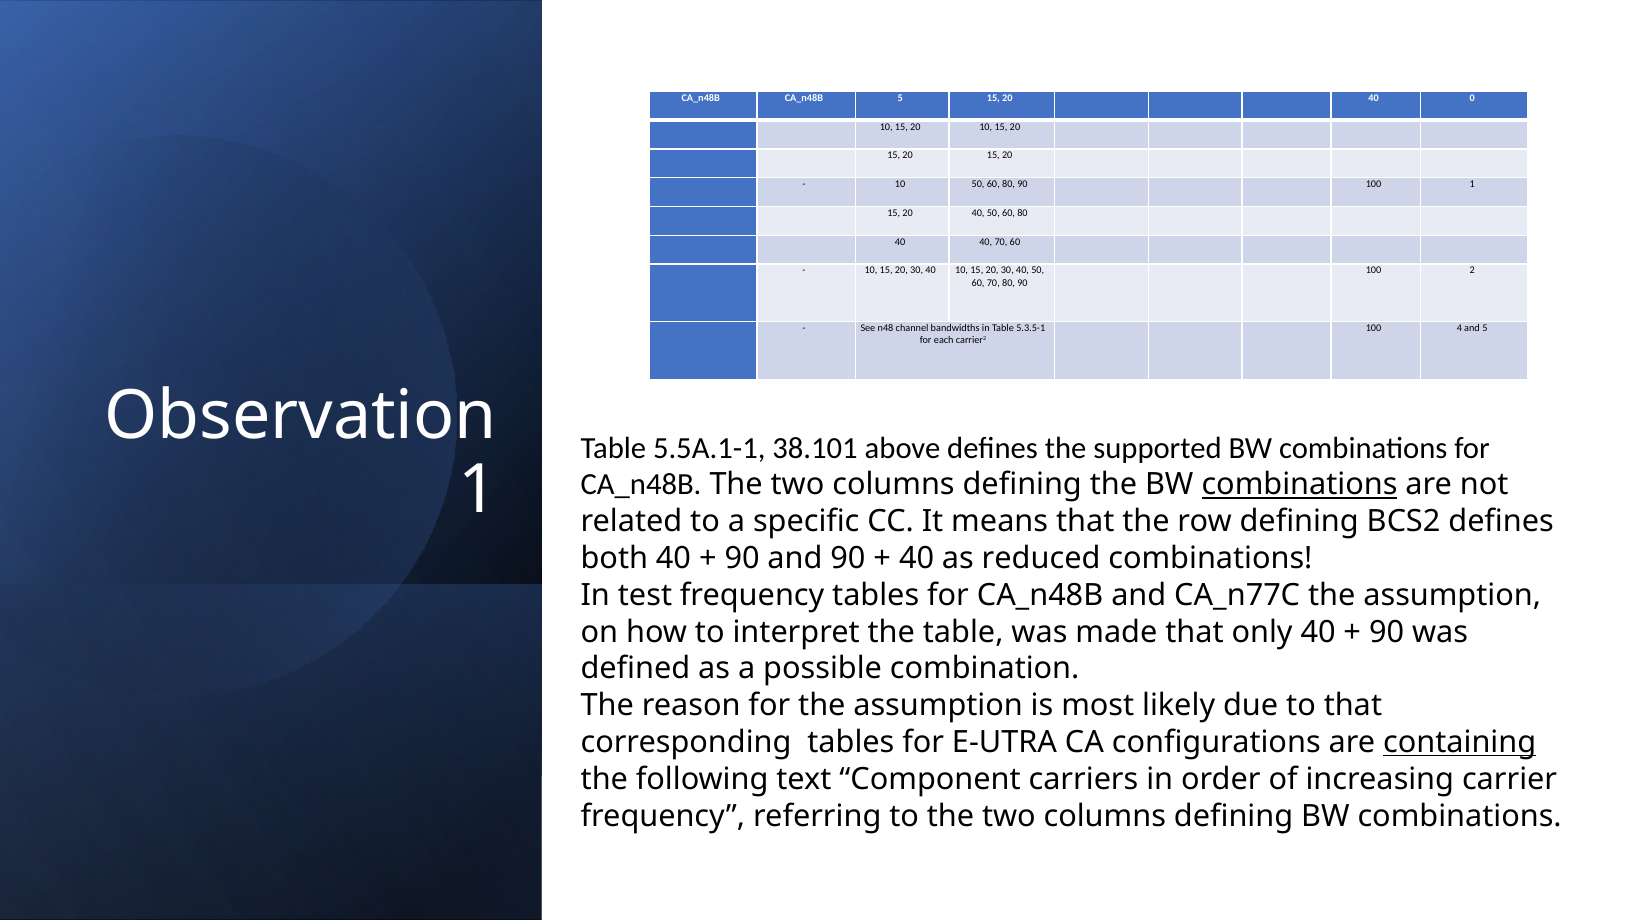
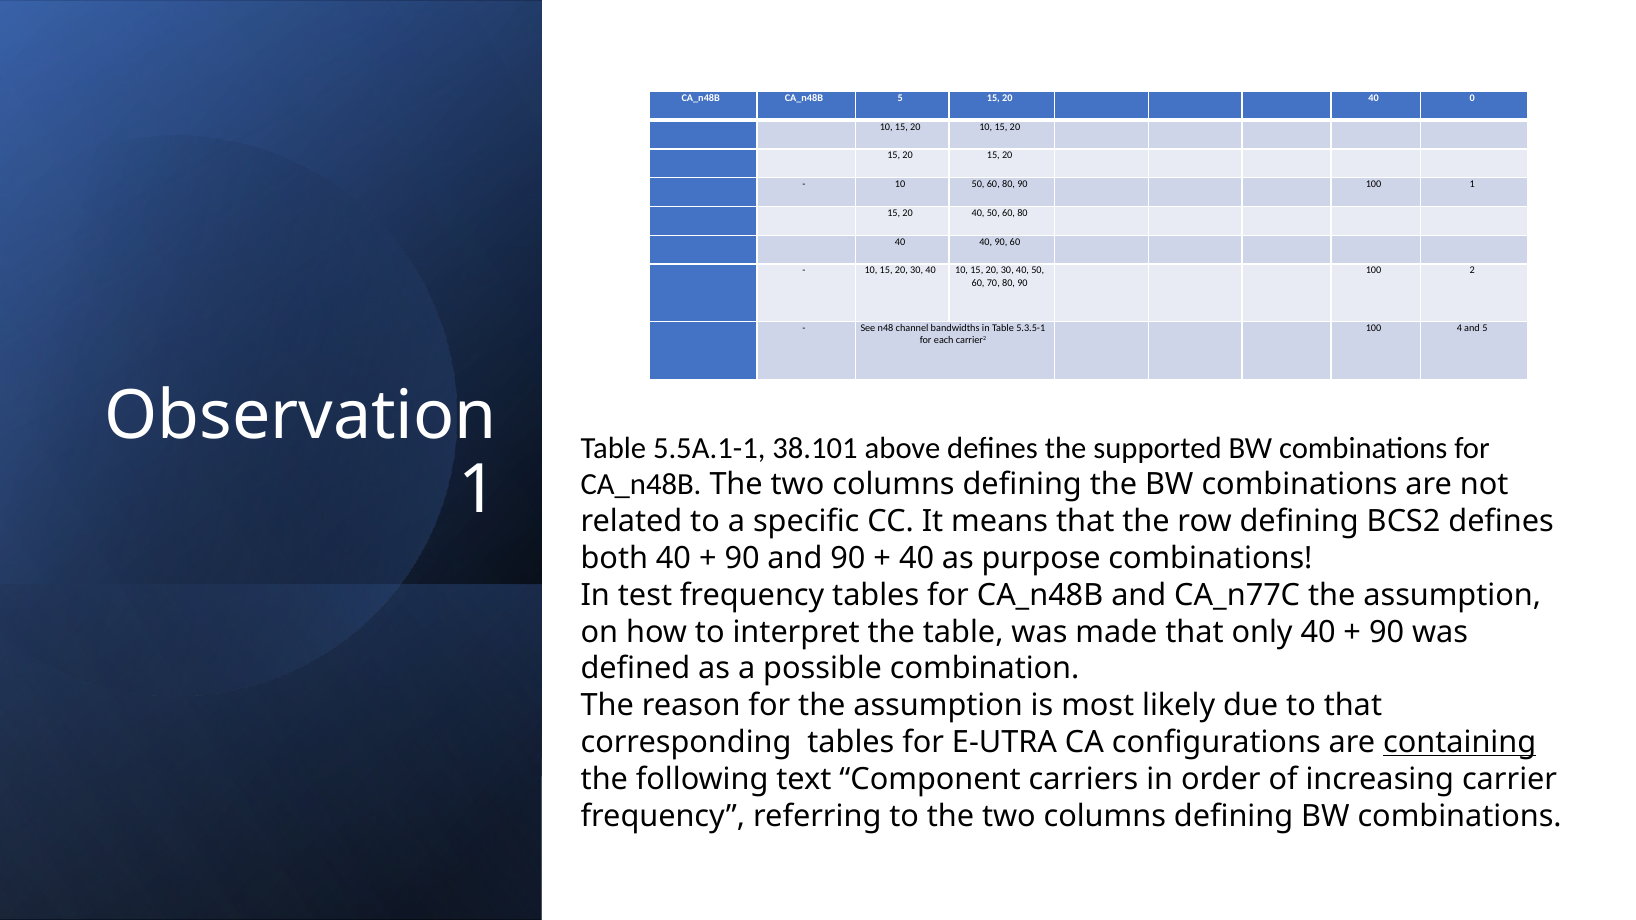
40 70: 70 -> 90
combinations at (1299, 485) underline: present -> none
reduced: reduced -> purpose
